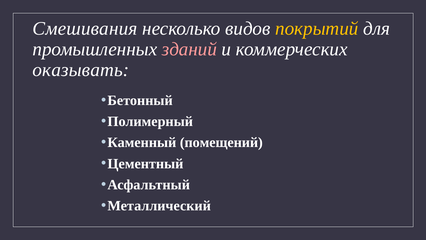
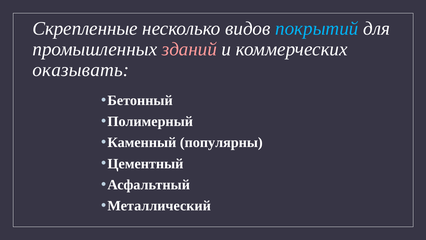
Смешивания: Смешивания -> Скрепленные
покрытий colour: yellow -> light blue
помещений: помещений -> популярны
